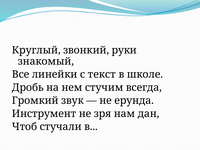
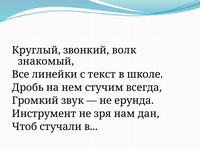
руки: руки -> волк
